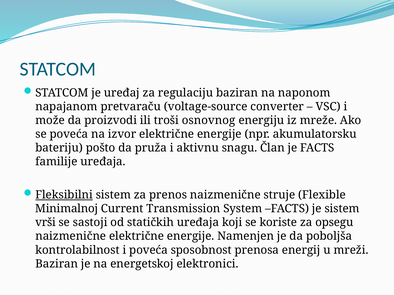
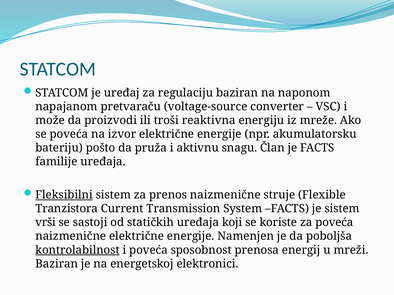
osnovnog: osnovnog -> reaktivna
Minimalnoj: Minimalnoj -> Tranzistora
za opsegu: opsegu -> poveća
kontrolabilnost underline: none -> present
